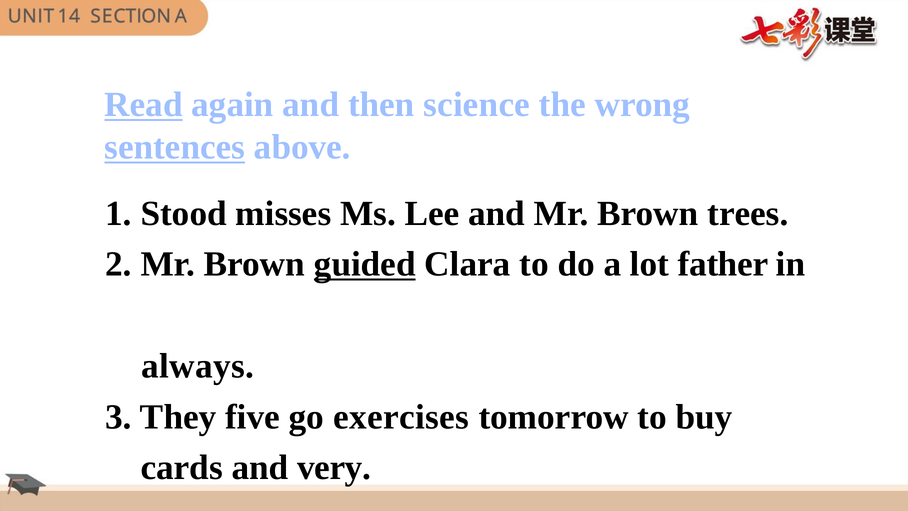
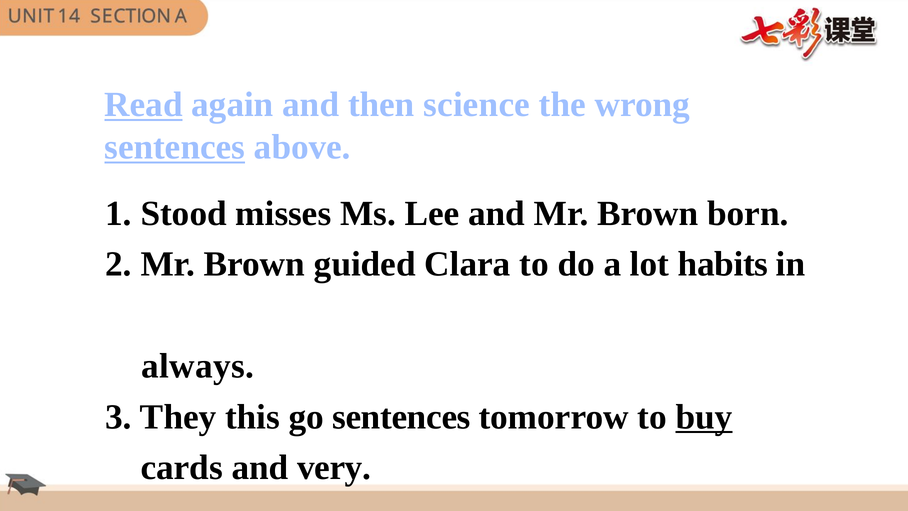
trees: trees -> born
guided underline: present -> none
father: father -> habits
five: five -> this
go exercises: exercises -> sentences
buy underline: none -> present
